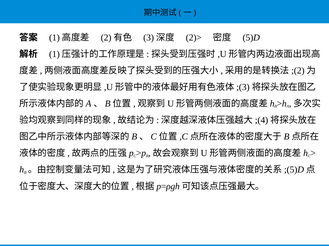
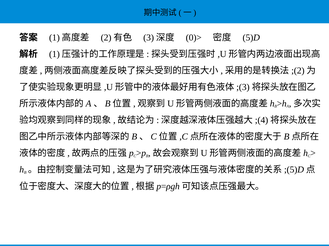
2)>: 2)> -> 0)>
